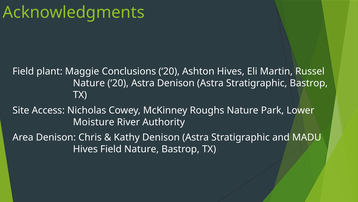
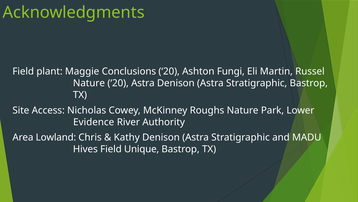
Ashton Hives: Hives -> Fungi
Moisture: Moisture -> Evidence
Area Denison: Denison -> Lowland
Field Nature: Nature -> Unique
